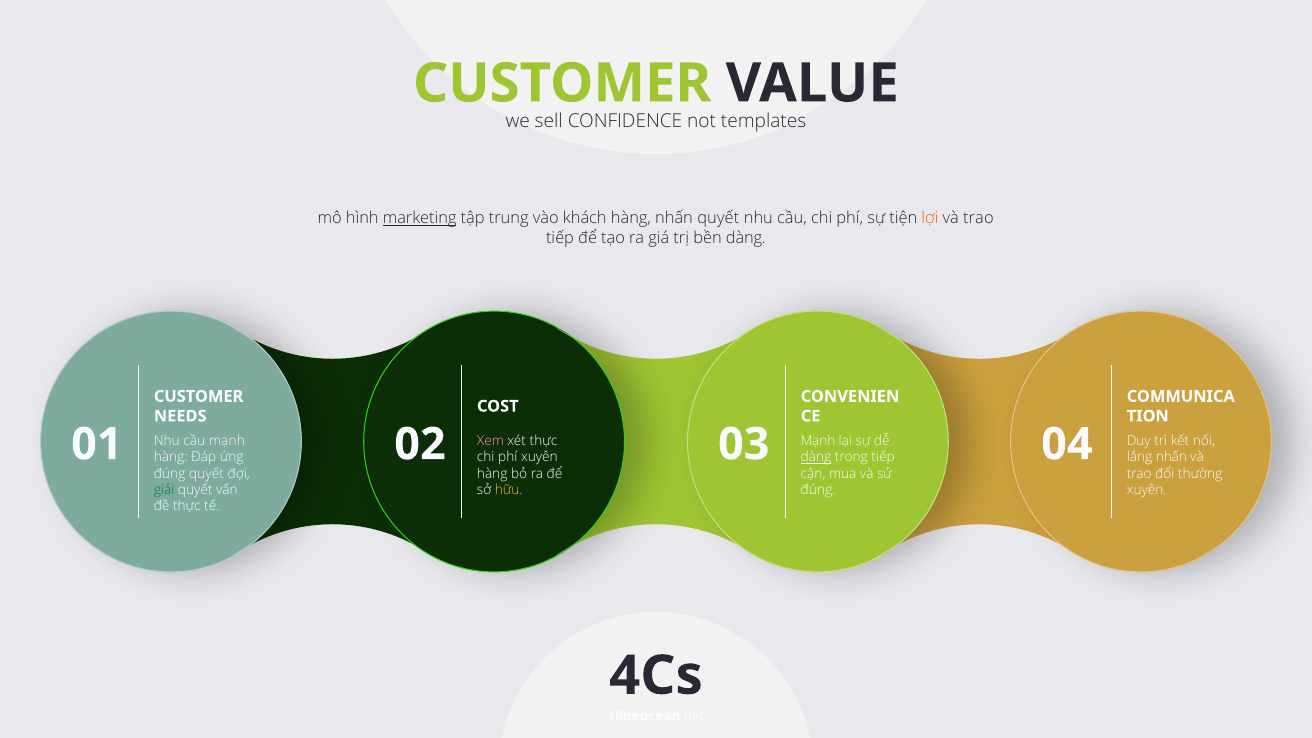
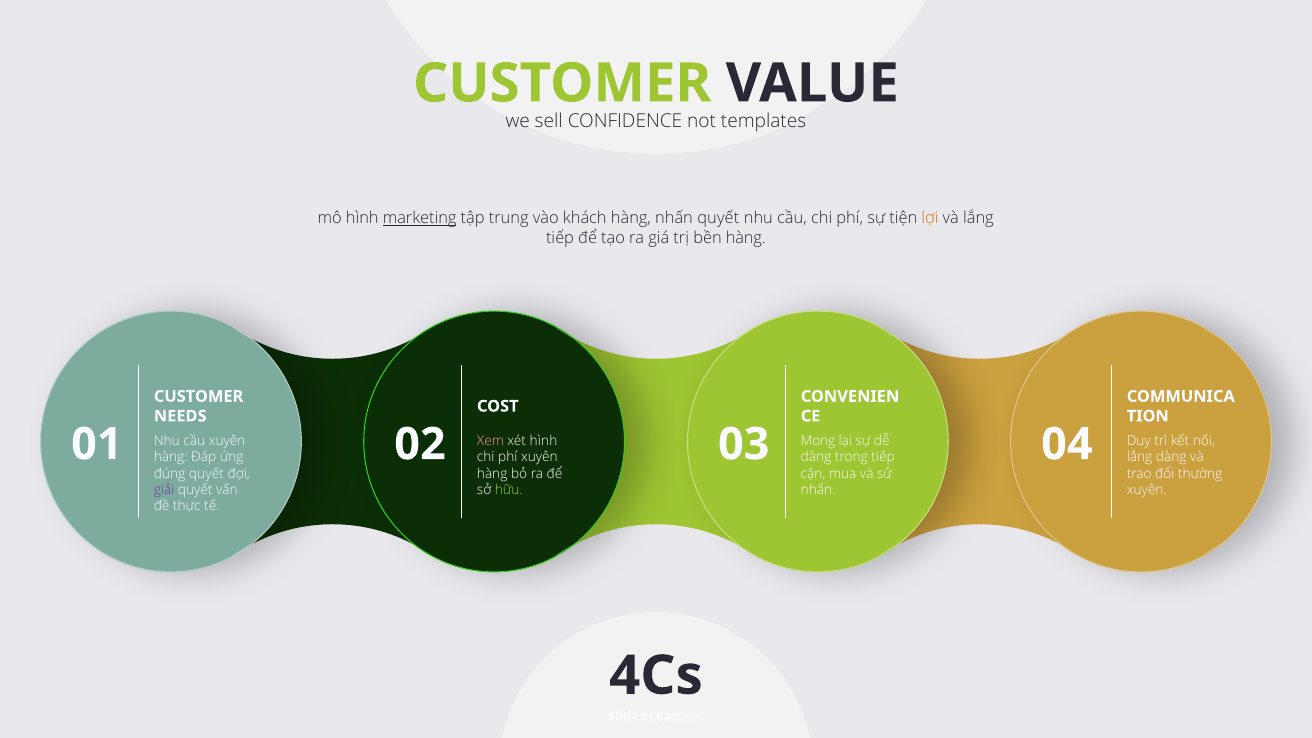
trao at (978, 218): trao -> lắng
bền dàng: dàng -> hàng
cầu mạnh: mạnh -> xuyên
xét thực: thực -> hình
03 Mạnh: Mạnh -> Mong
dàng at (816, 457) underline: present -> none
lắng nhấn: nhấn -> dàng
giải colour: green -> purple
hữu colour: yellow -> light green
đúng at (818, 490): đúng -> nhấn
